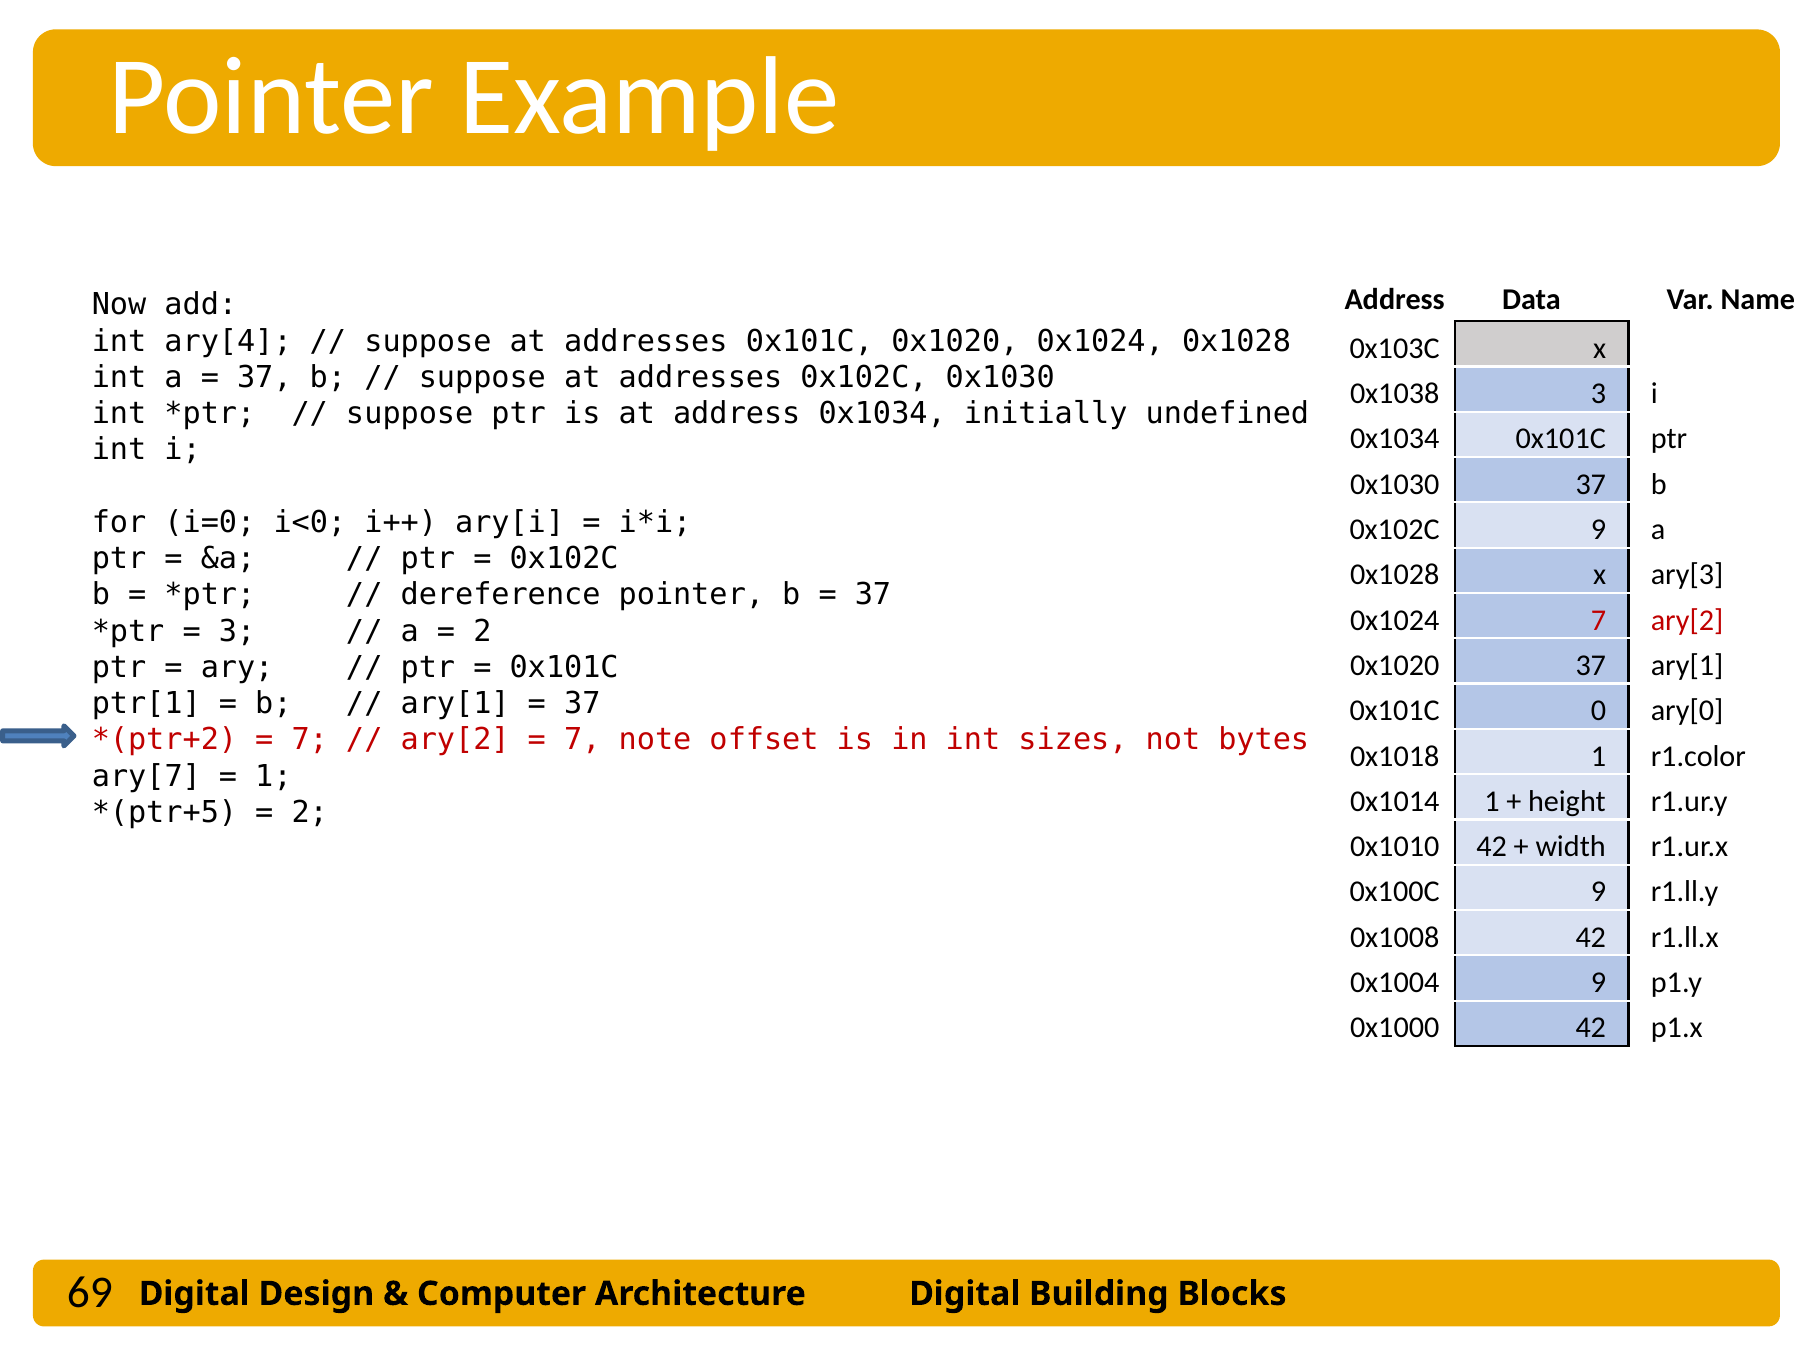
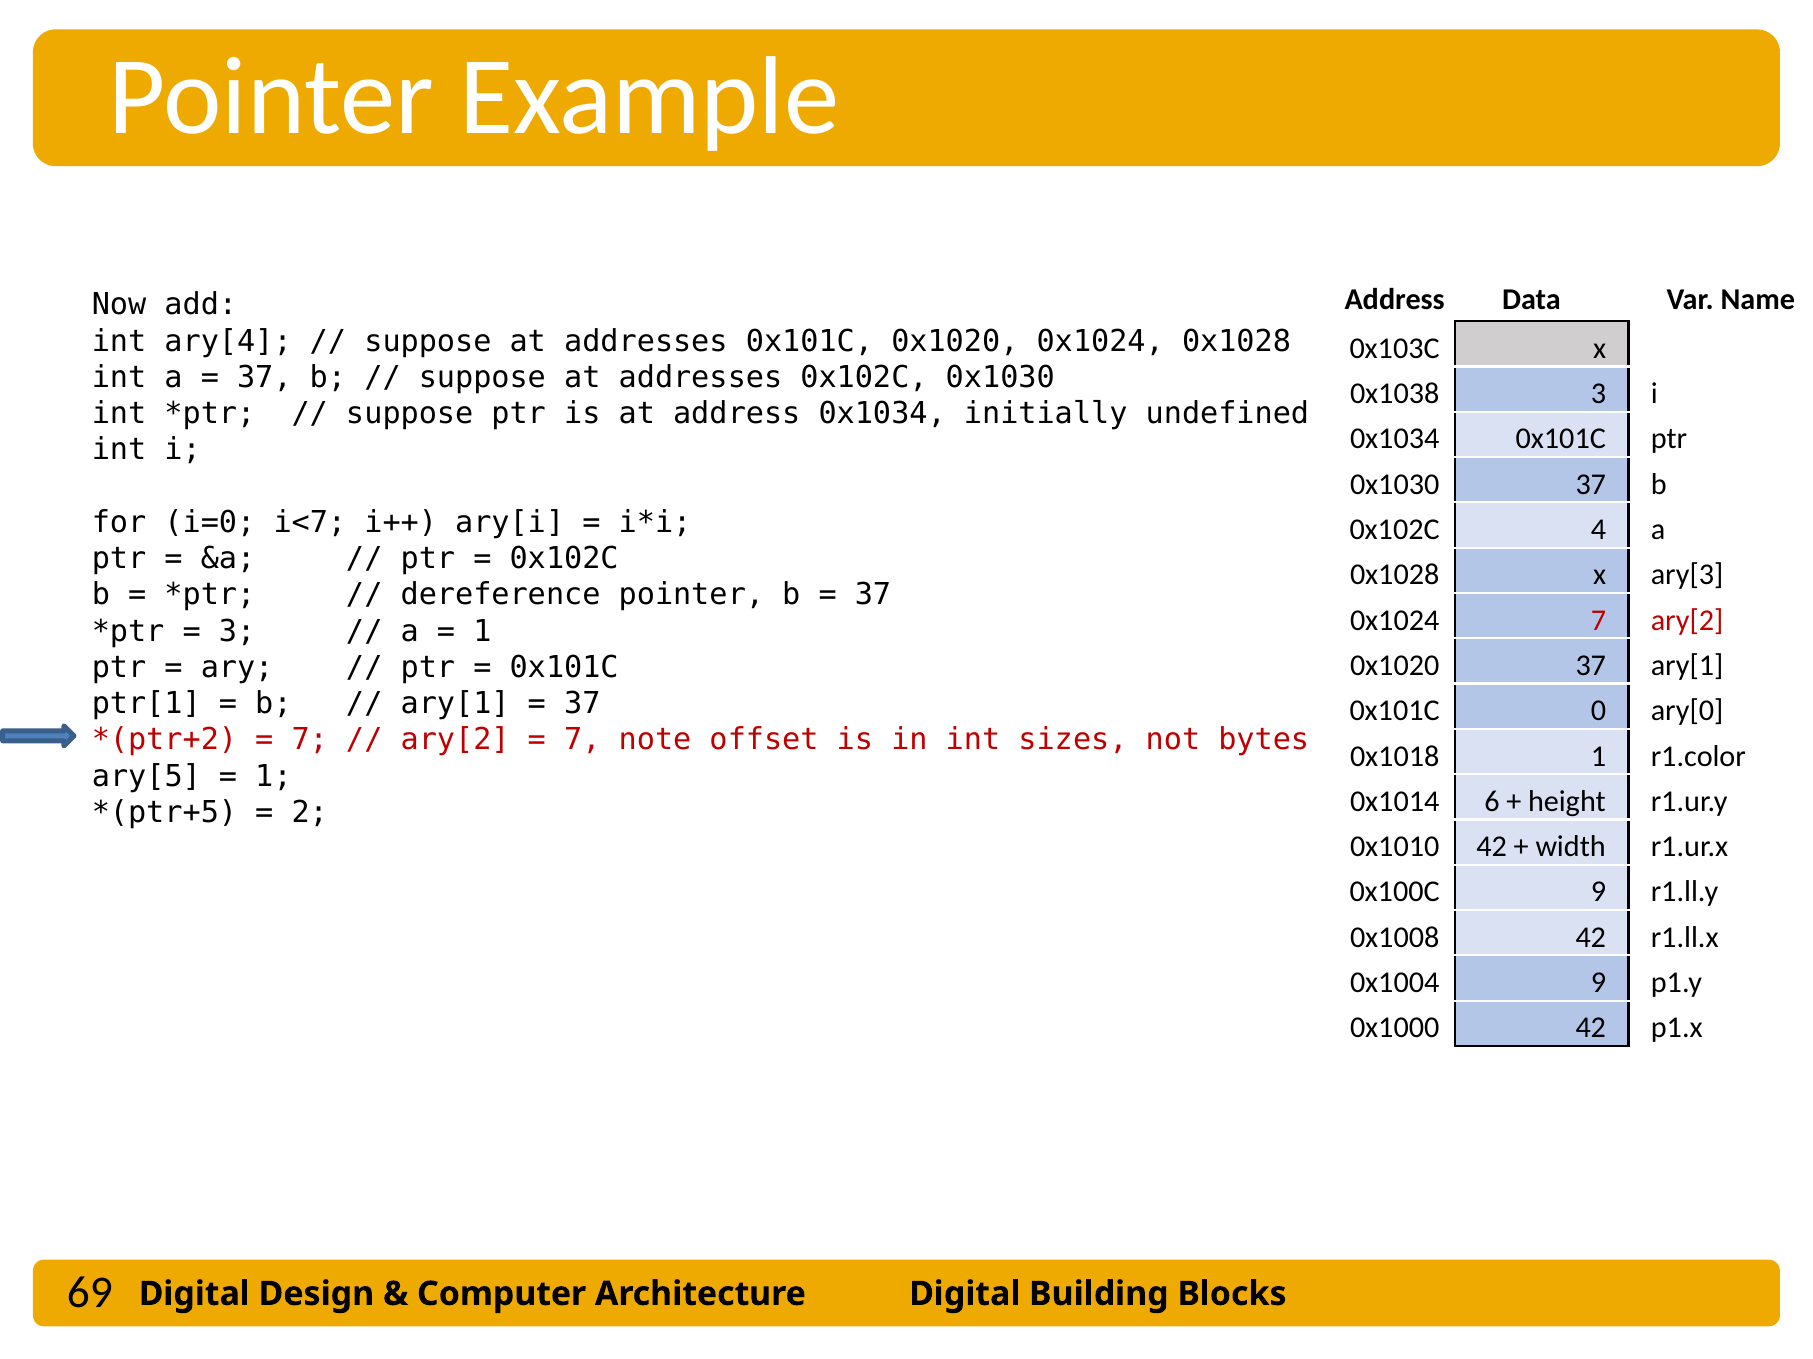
i<0: i<0 -> i<7
0x102C 9: 9 -> 4
2 at (482, 631): 2 -> 1
ary[7: ary[7 -> ary[5
0x1014 1: 1 -> 6
